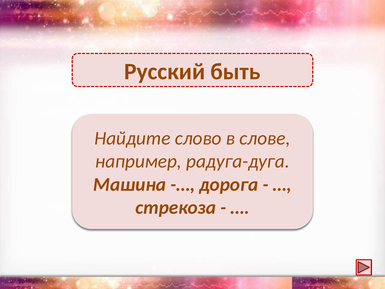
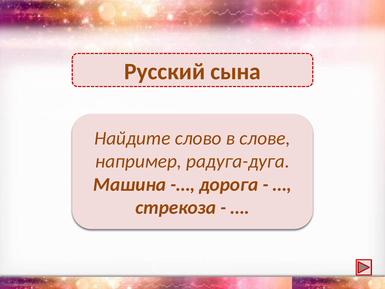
быть: быть -> сына
